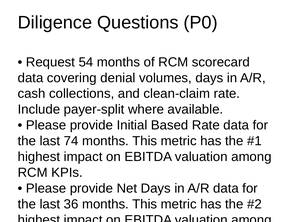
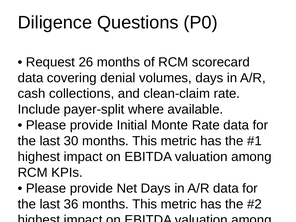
54: 54 -> 26
Based: Based -> Monte
74: 74 -> 30
